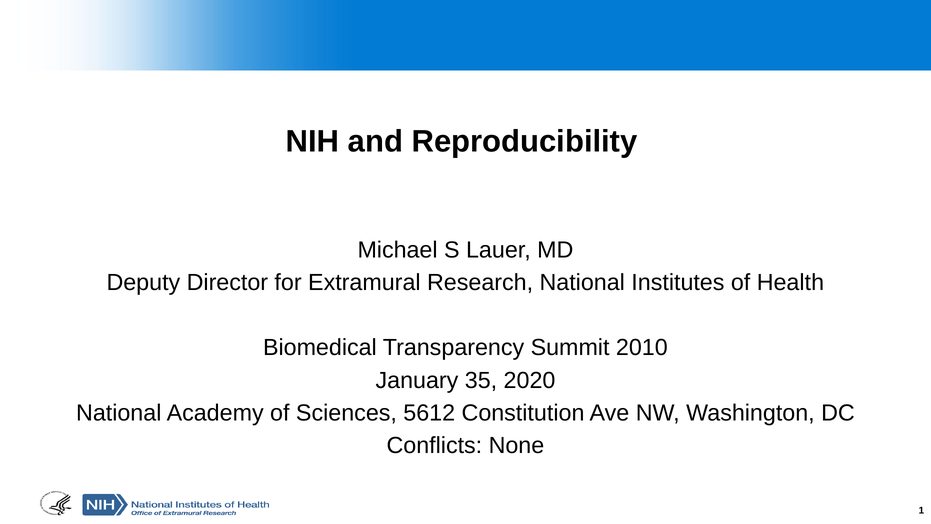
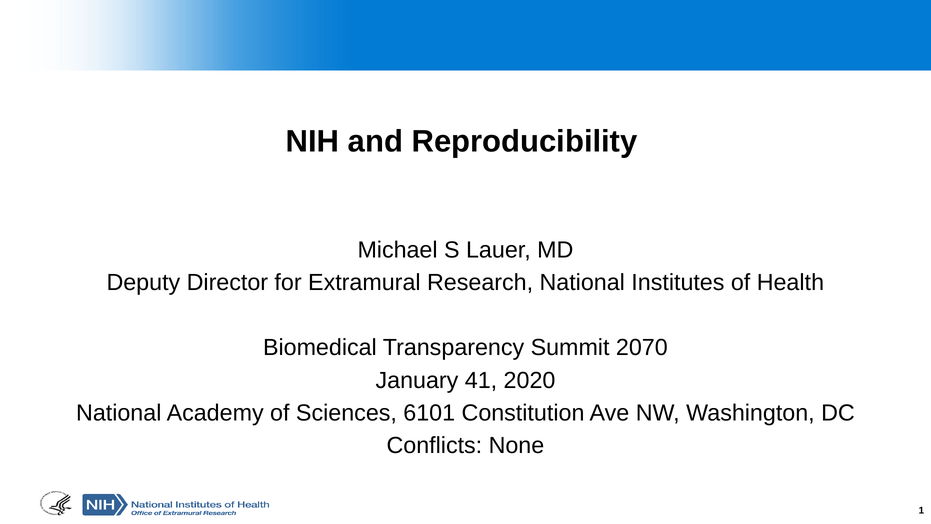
2010: 2010 -> 2070
35: 35 -> 41
5612: 5612 -> 6101
